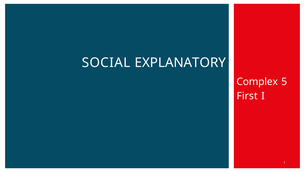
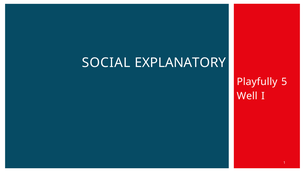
Complex: Complex -> Playfully
First: First -> Well
